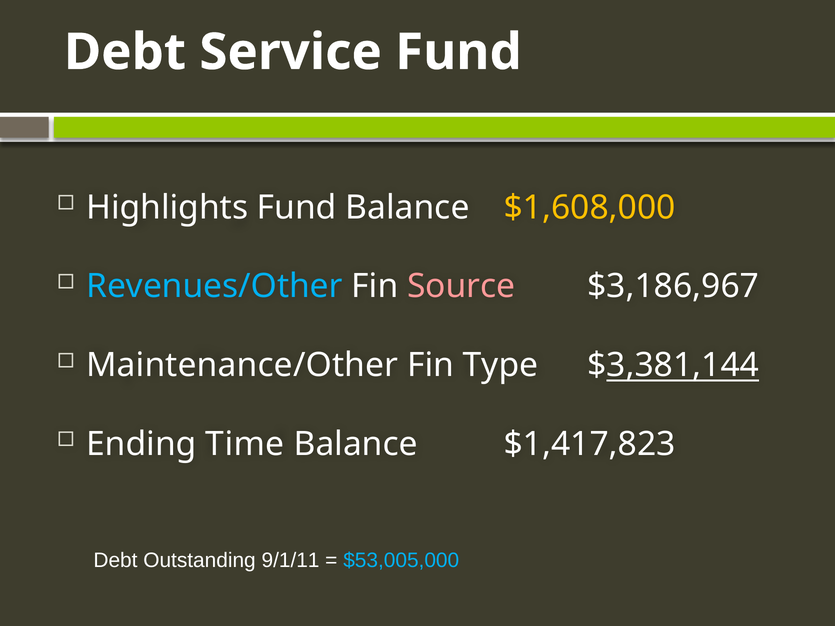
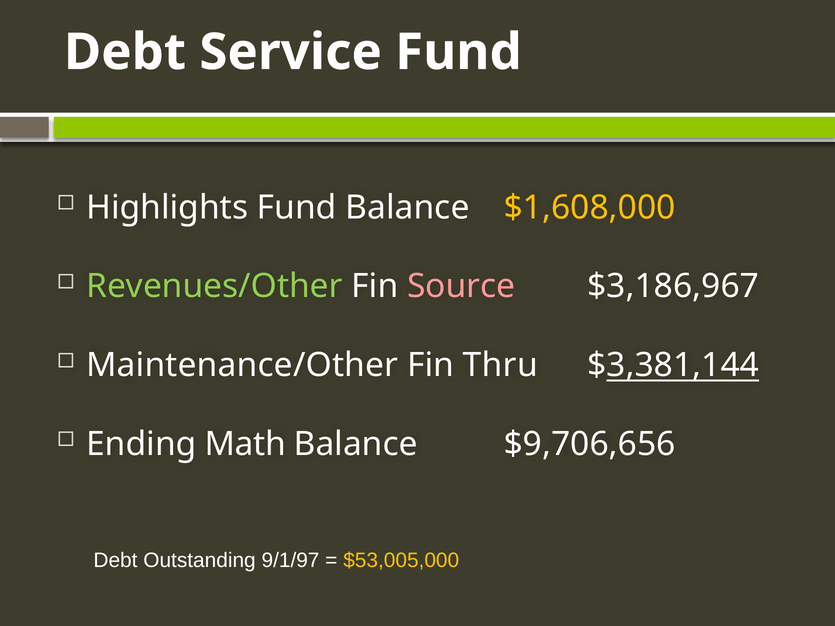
Revenues/Other colour: light blue -> light green
Type: Type -> Thru
Time: Time -> Math
$1,417,823: $1,417,823 -> $9,706,656
9/1/11: 9/1/11 -> 9/1/97
$53,005,000 colour: light blue -> yellow
